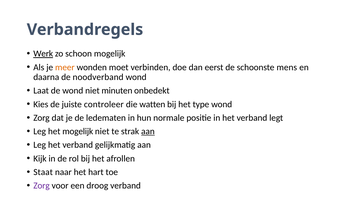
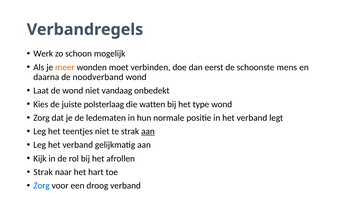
Werk underline: present -> none
minuten: minuten -> vandaag
controleer: controleer -> polsterlaag
het mogelijk: mogelijk -> teentjes
Staat at (43, 172): Staat -> Strak
Zorg at (42, 185) colour: purple -> blue
